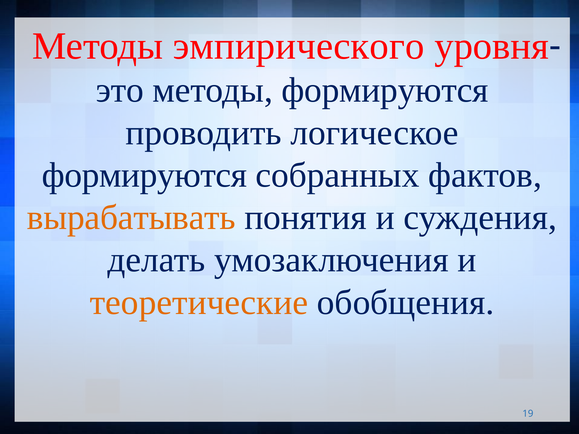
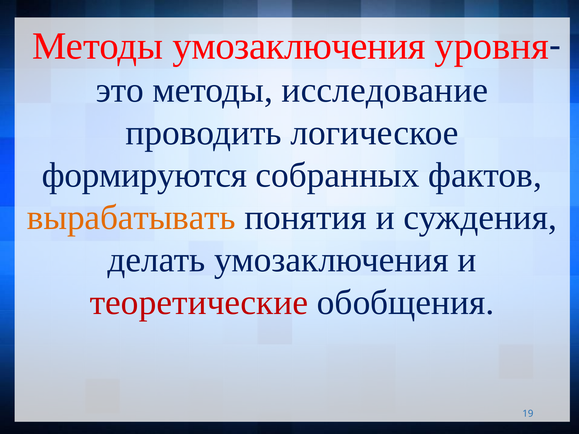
Методы эмпирического: эмпирического -> умозаключения
методы формируются: формируются -> исследование
теоретические colour: orange -> red
